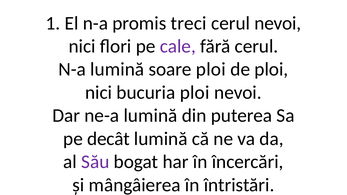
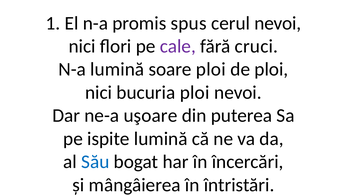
treci: treci -> spus
fără cerul: cerul -> cruci
ne-a lumină: lumină -> uşoare
decât: decât -> ispite
Său colour: purple -> blue
